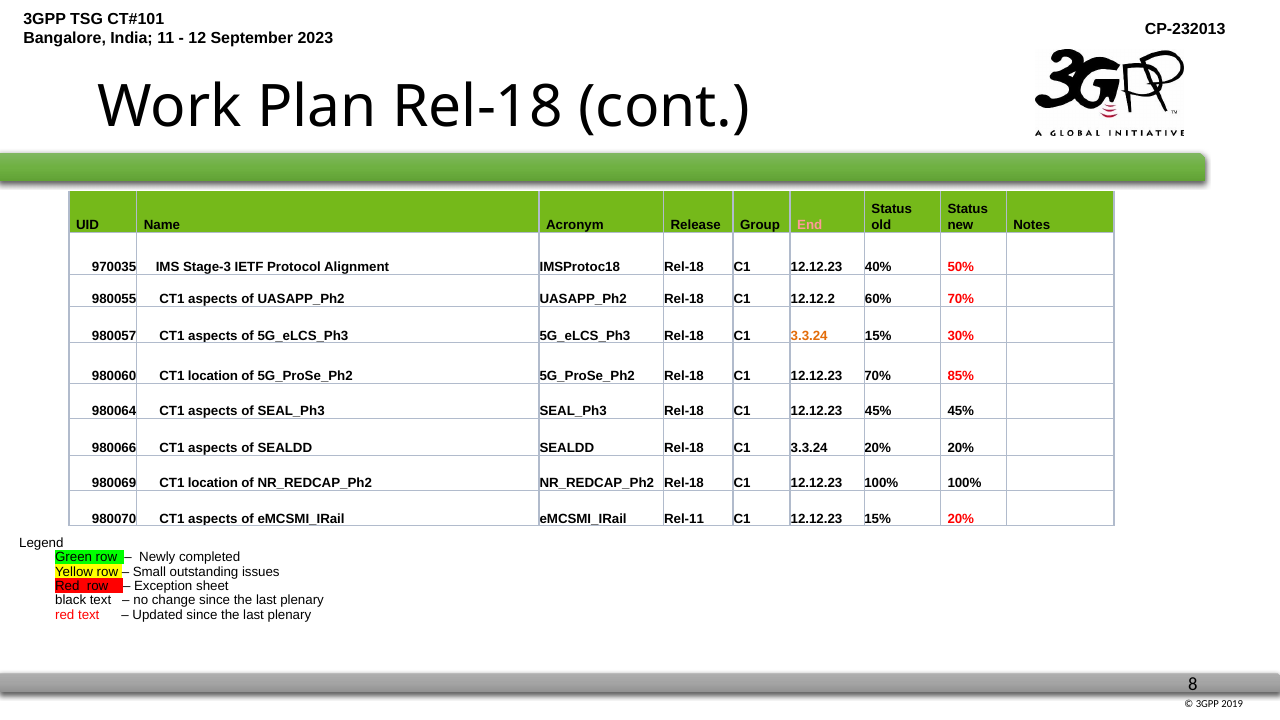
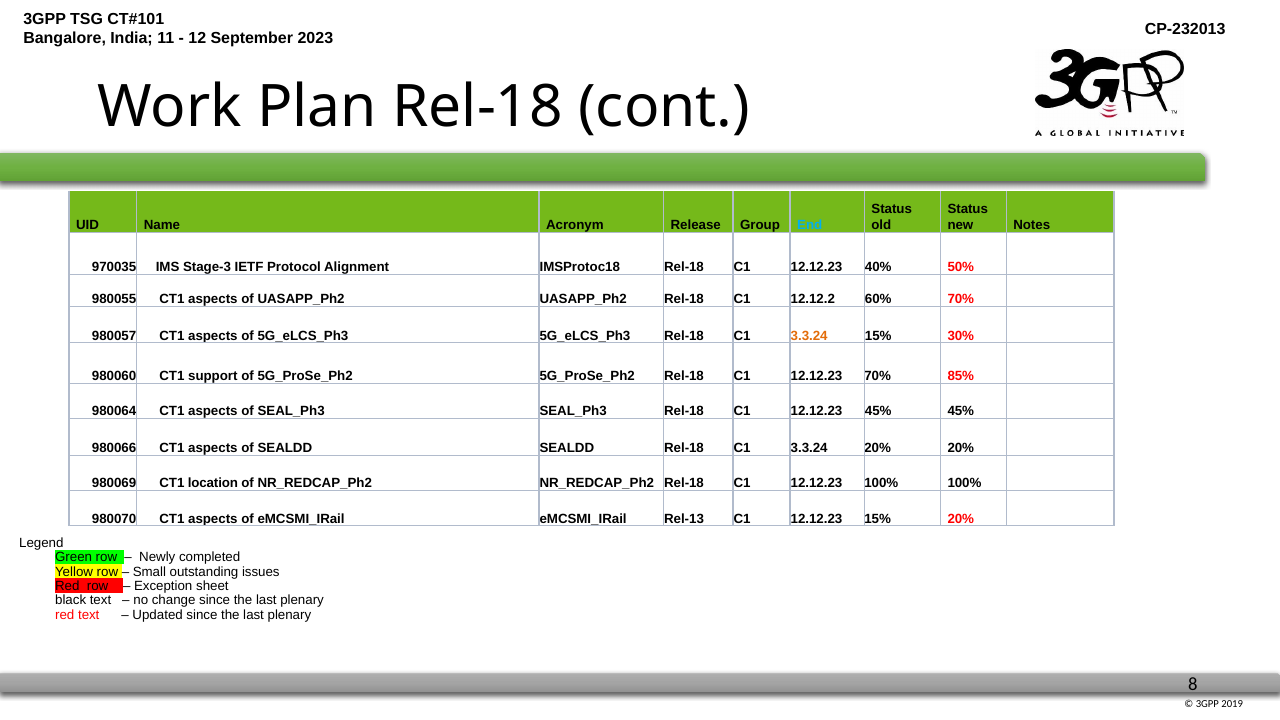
End colour: pink -> light blue
980060 CT1 location: location -> support
Rel-11: Rel-11 -> Rel-13
